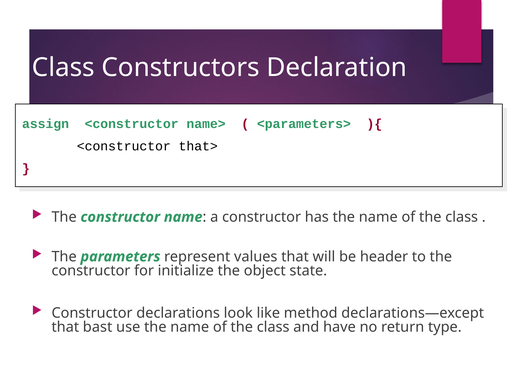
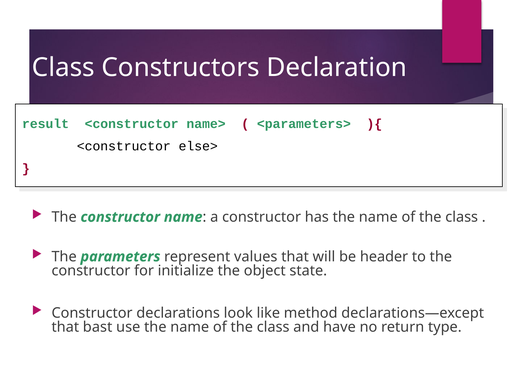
assign: assign -> result
that>: that> -> else>
